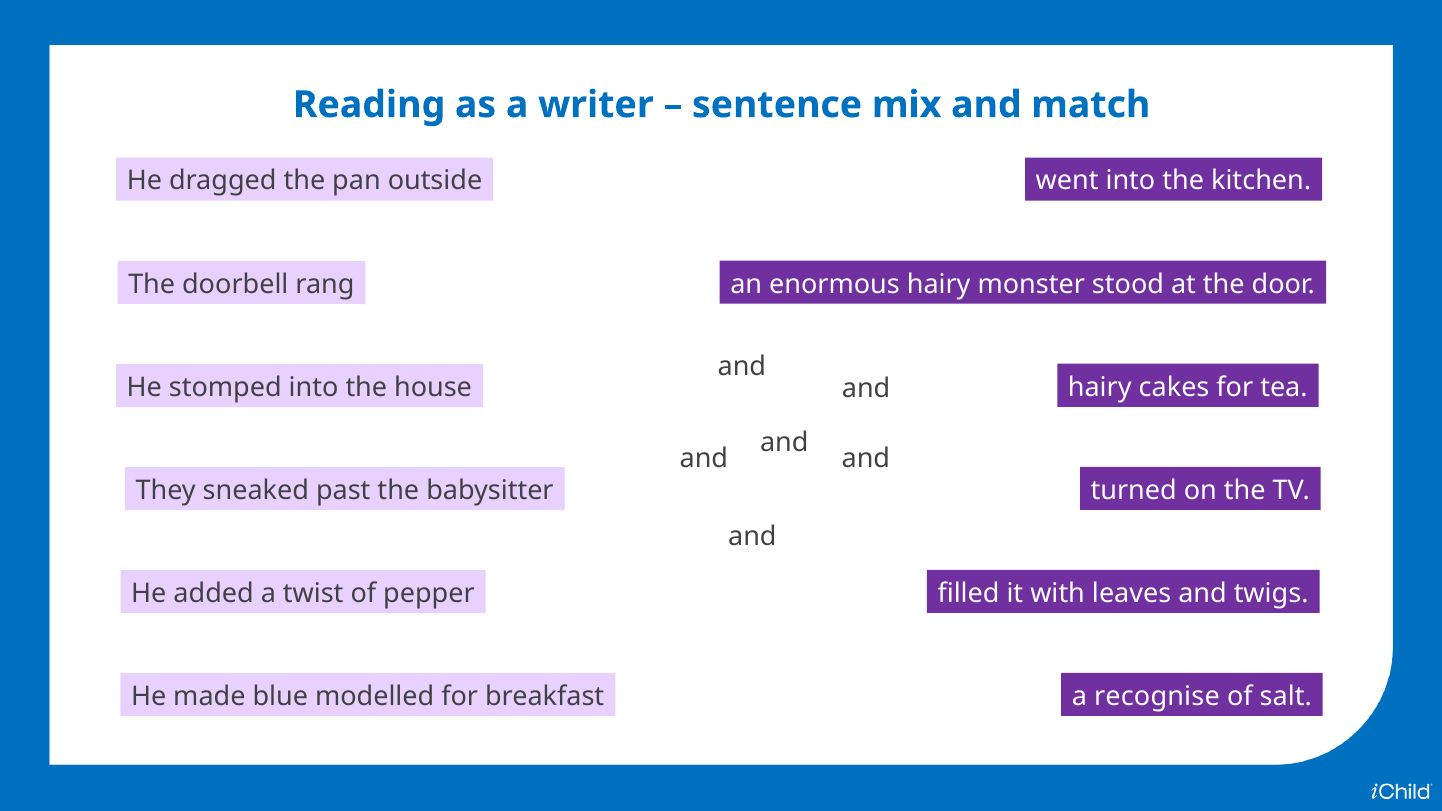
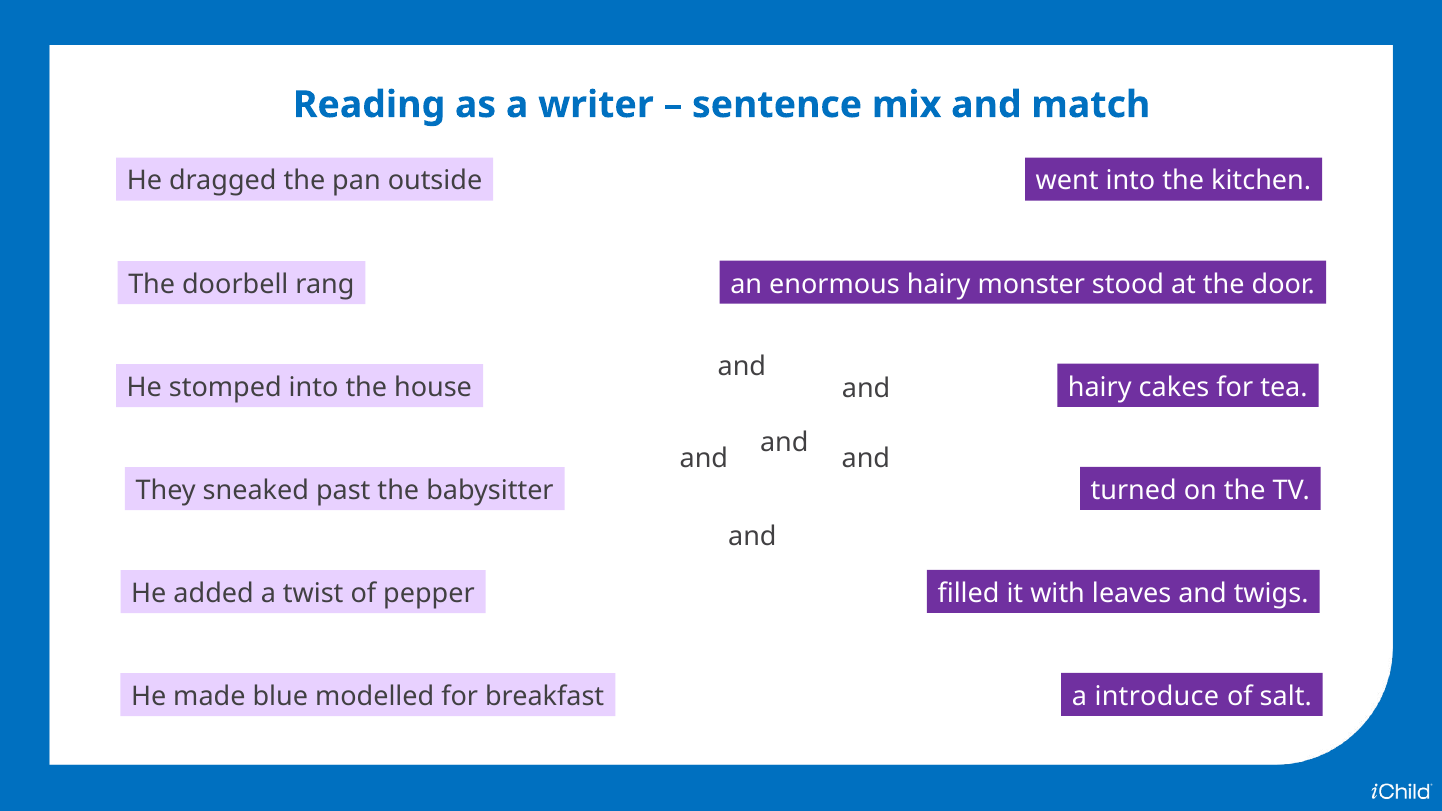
recognise: recognise -> introduce
